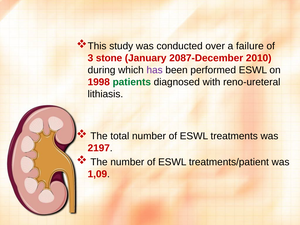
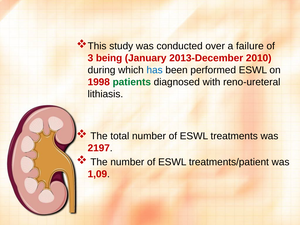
stone: stone -> being
2087-December: 2087-December -> 2013-December
has colour: purple -> blue
